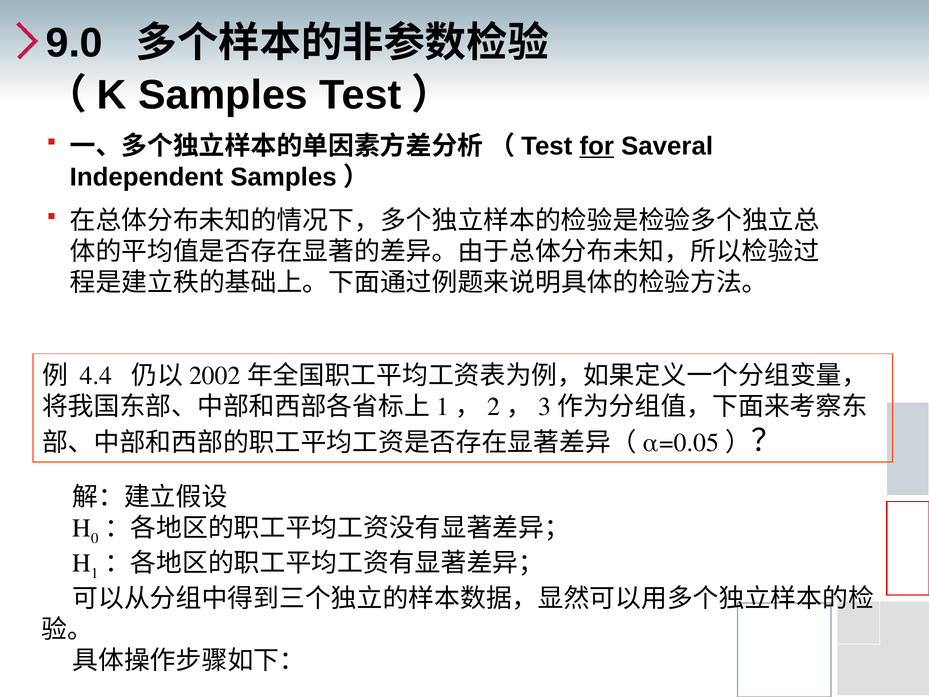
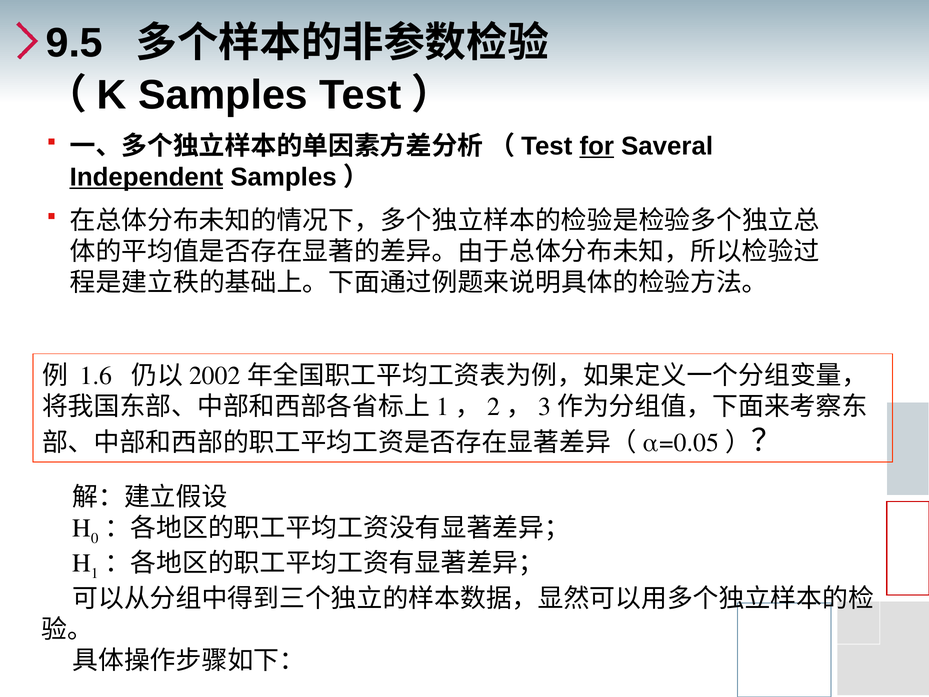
9.0: 9.0 -> 9.5
Independent underline: none -> present
4.4: 4.4 -> 1.6
